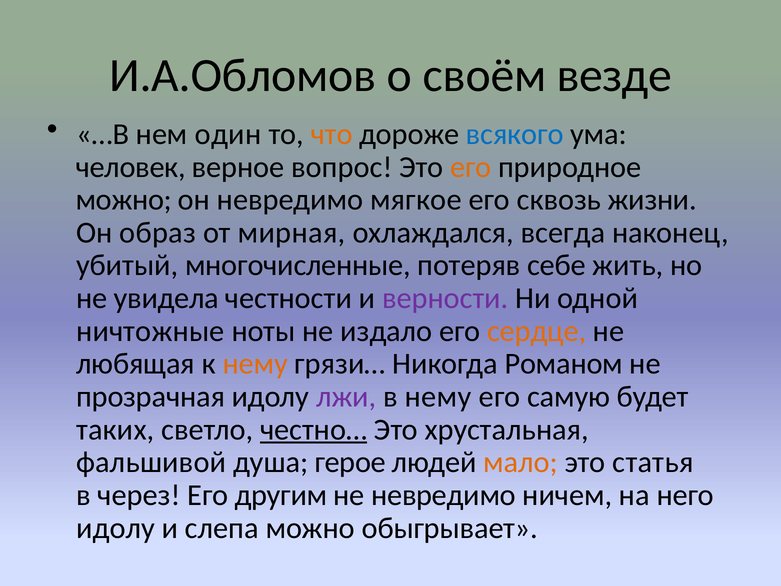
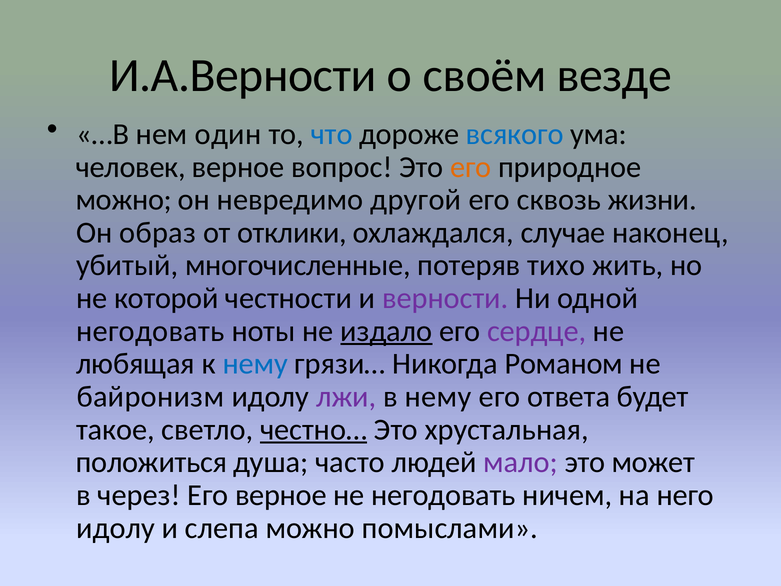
И.А.Обломов: И.А.Обломов -> И.А.Верности
что colour: orange -> blue
мягкое: мягкое -> другой
мирная: мирная -> отклики
всегда: всегда -> случае
себе: себе -> тихо
увидела: увидела -> которой
ничтожные at (150, 331): ничтожные -> негодовать
издало underline: none -> present
сердце colour: orange -> purple
нему at (255, 364) colour: orange -> blue
прозрачная: прозрачная -> байронизм
самую: самую -> ответа
таких: таких -> такое
фальшивой: фальшивой -> положиться
герое: герое -> часто
мало colour: orange -> purple
статья: статья -> может
Его другим: другим -> верное
не невредимо: невредимо -> негодовать
обыгрывает: обыгрывает -> помыслами
